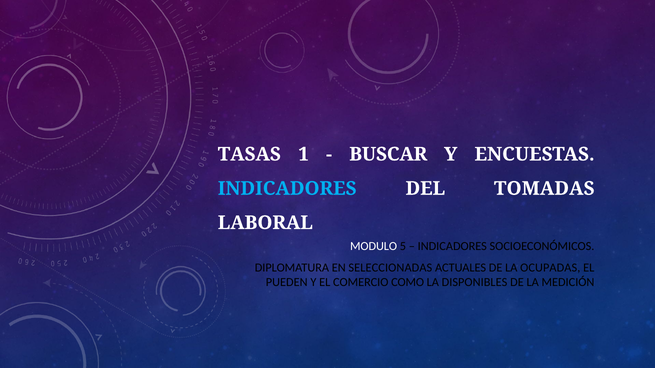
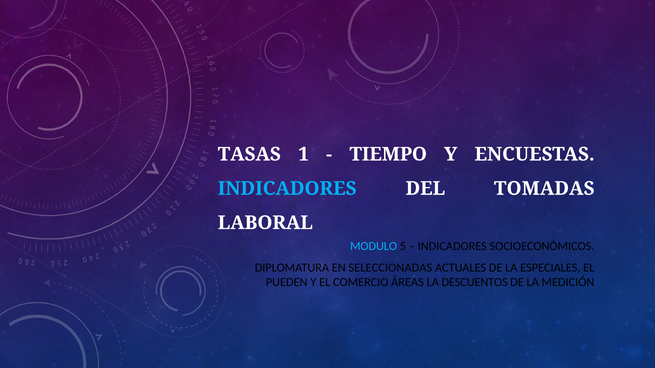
BUSCAR: BUSCAR -> TIEMPO
MODULO colour: white -> light blue
OCUPADAS: OCUPADAS -> ESPECIALES
COMO: COMO -> ÁREAS
DISPONIBLES: DISPONIBLES -> DESCUENTOS
